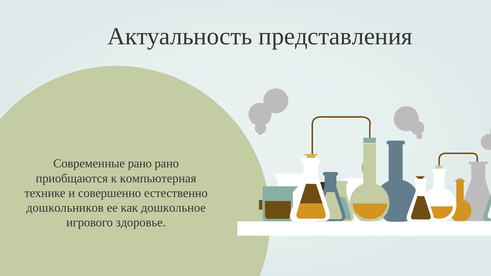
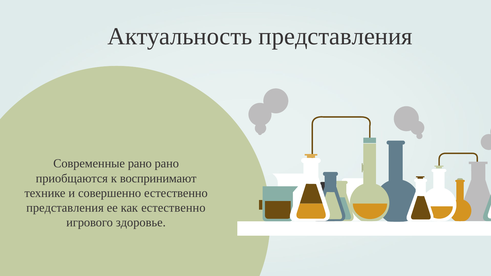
компьютерная: компьютерная -> воспринимают
дошкольников at (65, 208): дошкольников -> представления
как дошкольное: дошкольное -> естественно
